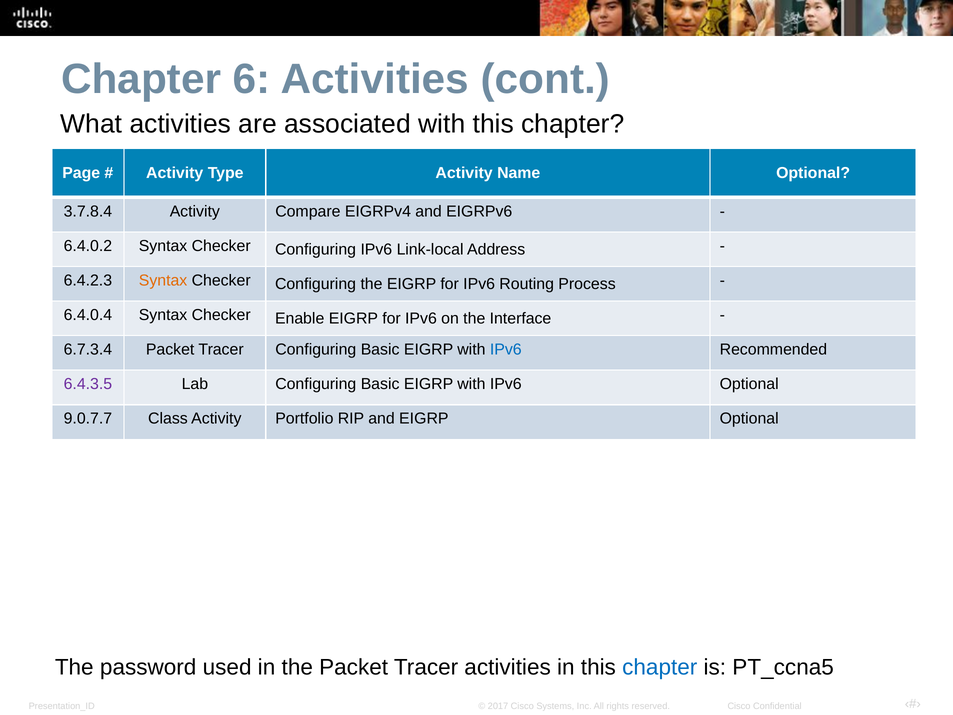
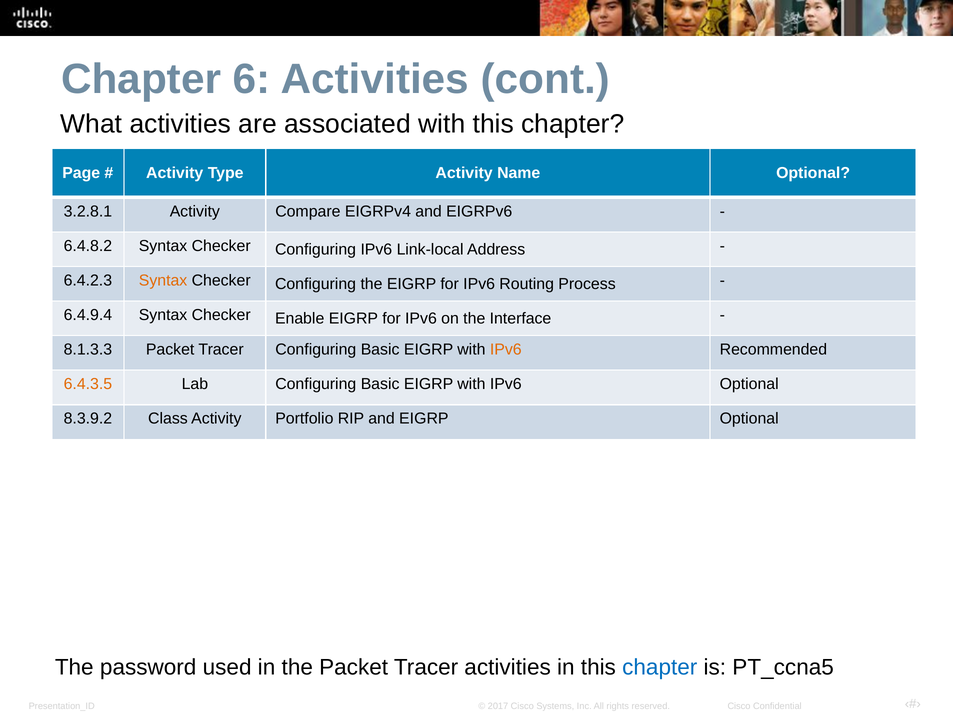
3.7.8.4: 3.7.8.4 -> 3.2.8.1
6.4.0.2: 6.4.0.2 -> 6.4.8.2
6.4.0.4: 6.4.0.4 -> 6.4.9.4
6.7.3.4: 6.7.3.4 -> 8.1.3.3
IPv6 at (506, 349) colour: blue -> orange
6.4.3.5 colour: purple -> orange
9.0.7.7: 9.0.7.7 -> 8.3.9.2
